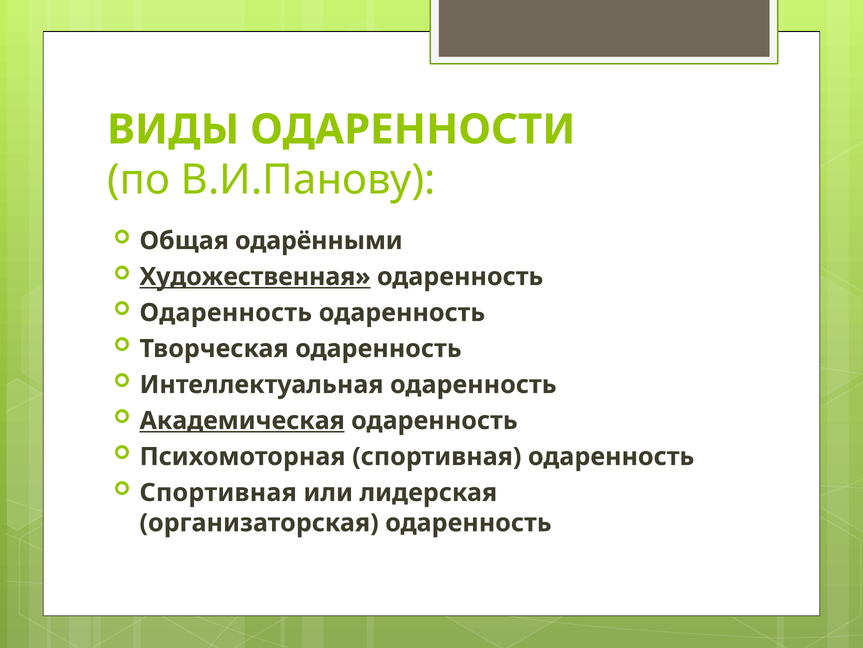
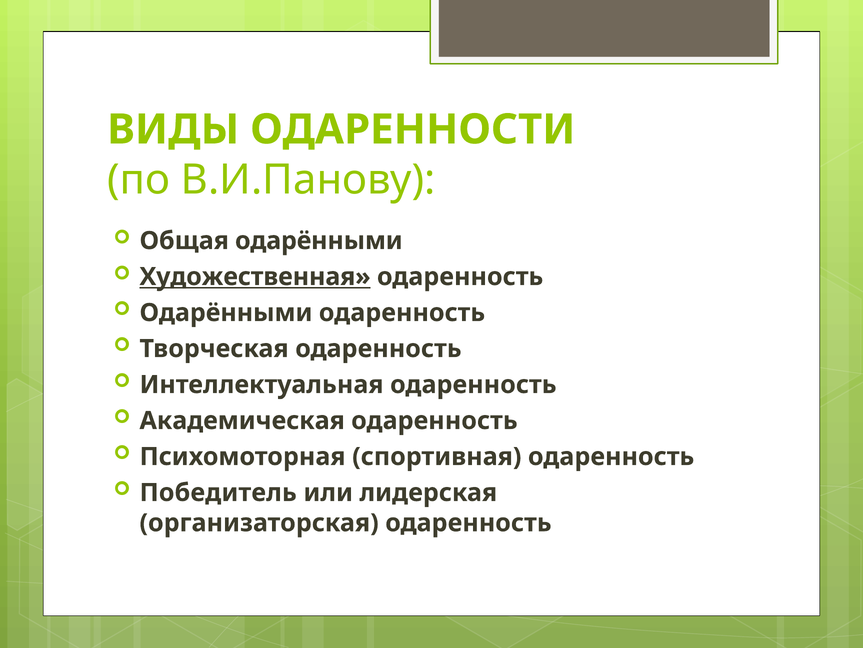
Одаренность at (226, 312): Одаренность -> Одарёнными
Академическая underline: present -> none
Спортивная at (218, 492): Спортивная -> Победитель
